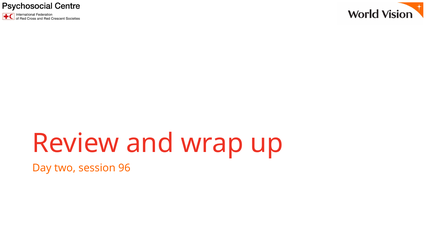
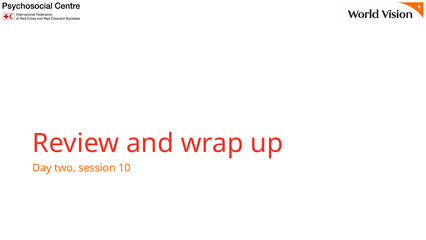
96: 96 -> 10
